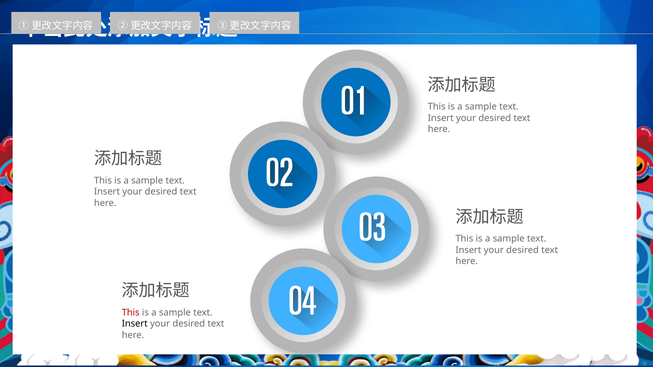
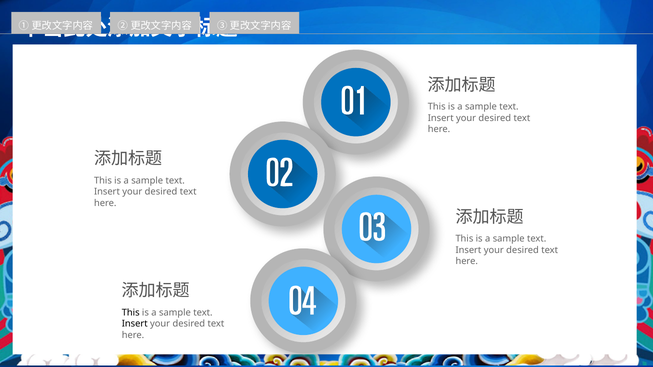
This at (131, 313) colour: red -> black
